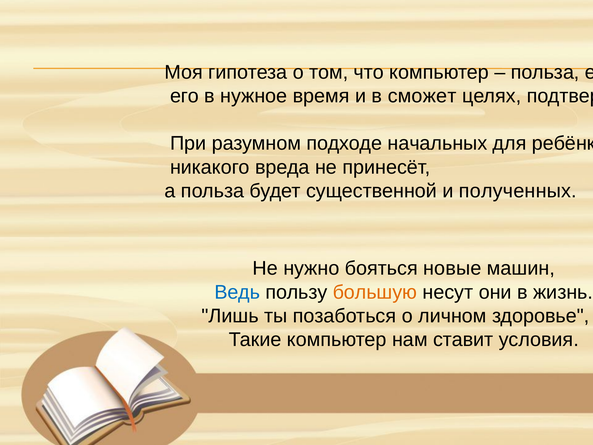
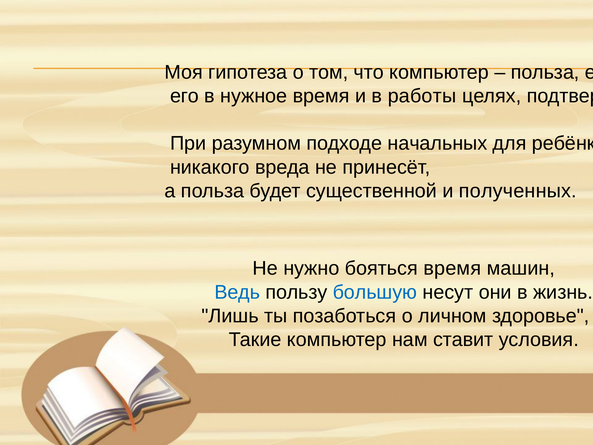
сможет: сможет -> работы
бояться новые: новые -> время
большую colour: orange -> blue
